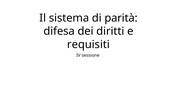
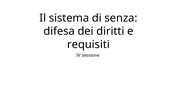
parità: parità -> senza
